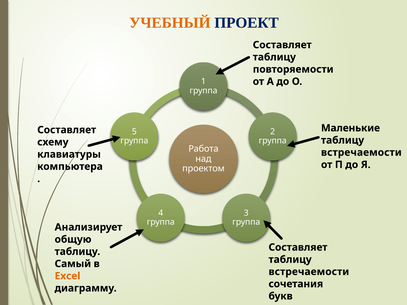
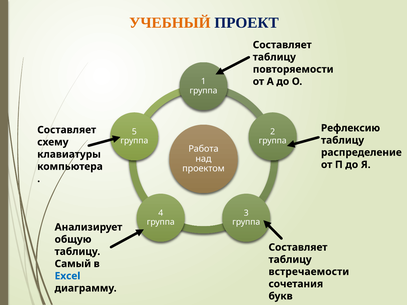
Маленькие: Маленькие -> Рефлексию
встречаемости at (361, 153): встречаемости -> распределение
Excel colour: orange -> blue
